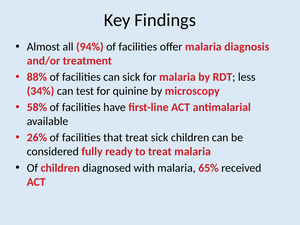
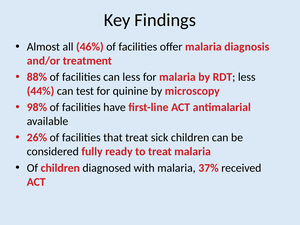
94%: 94% -> 46%
can sick: sick -> less
34%: 34% -> 44%
58%: 58% -> 98%
65%: 65% -> 37%
